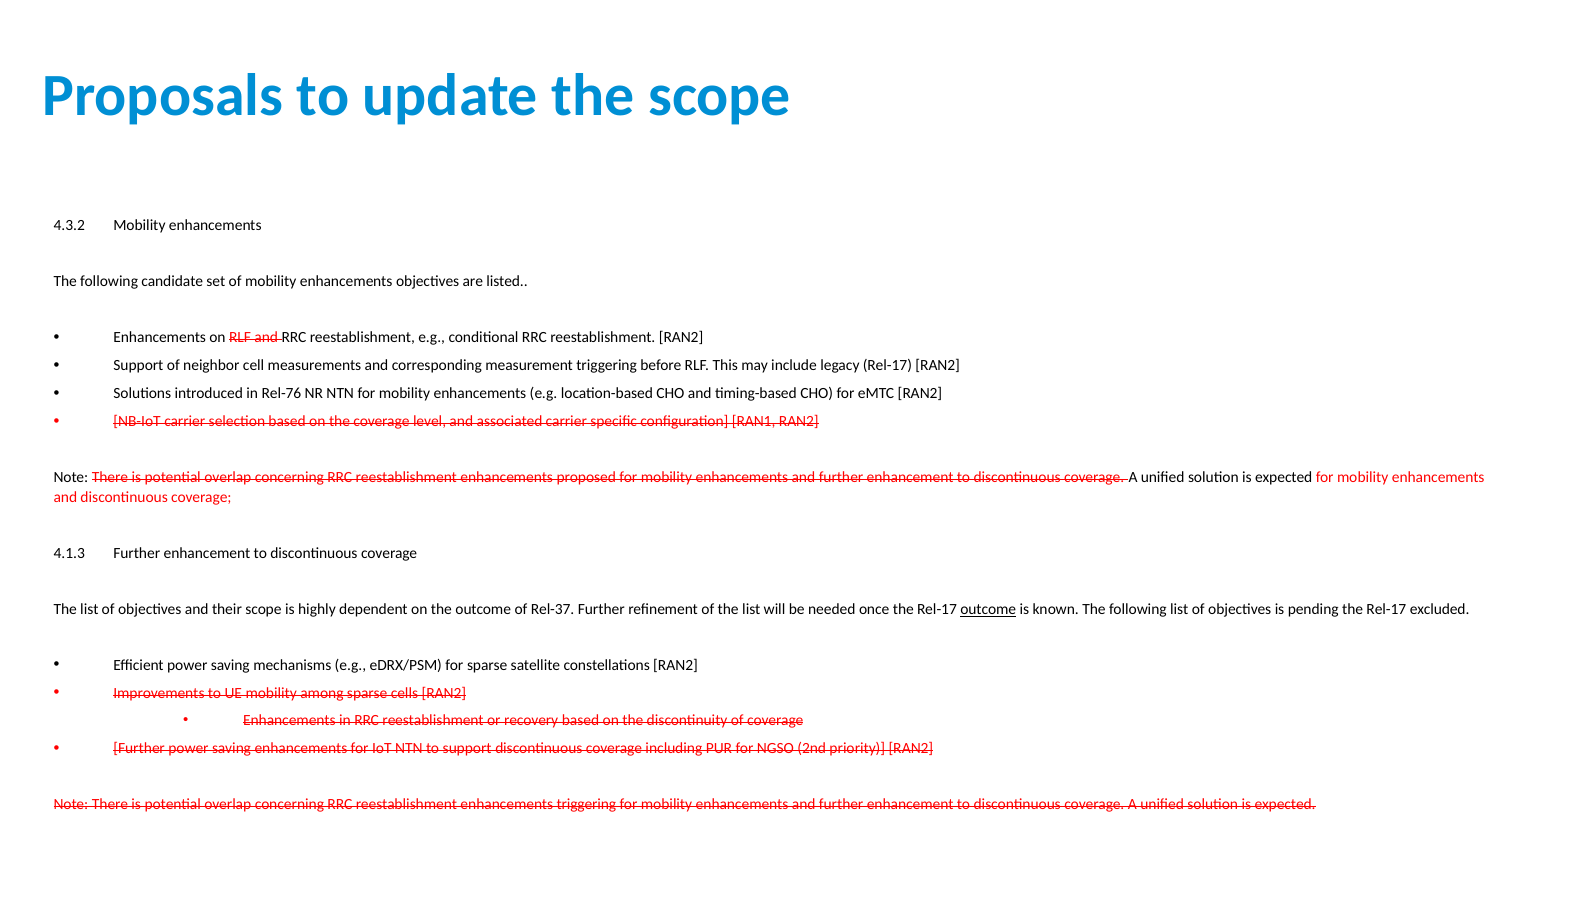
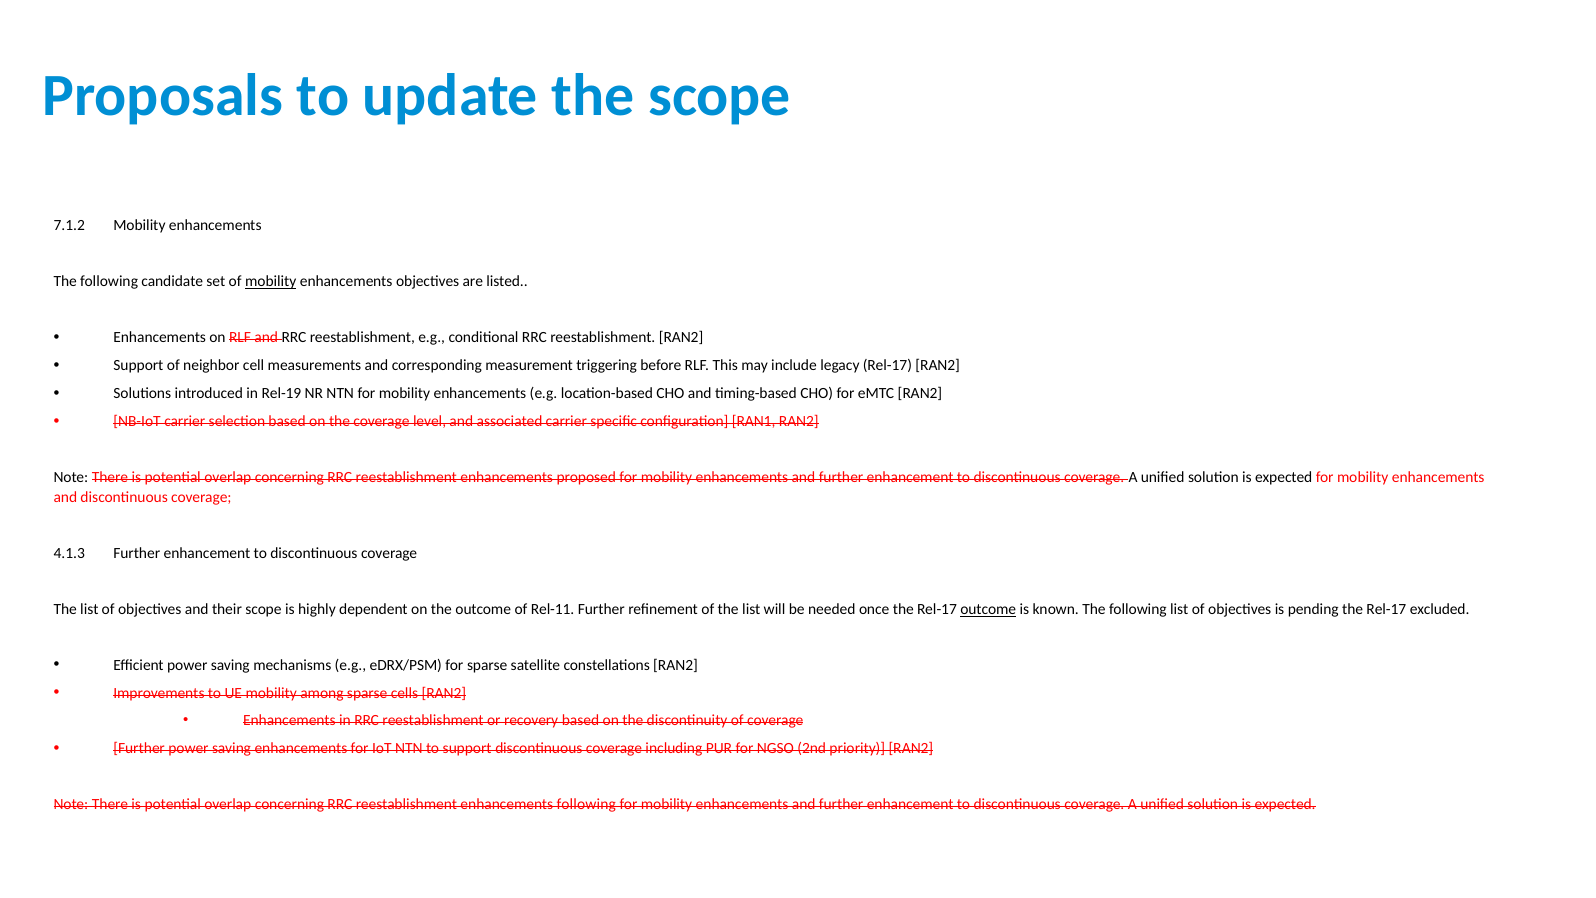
4.3.2: 4.3.2 -> 7.1.2
mobility at (271, 282) underline: none -> present
Rel-76: Rel-76 -> Rel-19
Rel-37: Rel-37 -> Rel-11
enhancements triggering: triggering -> following
